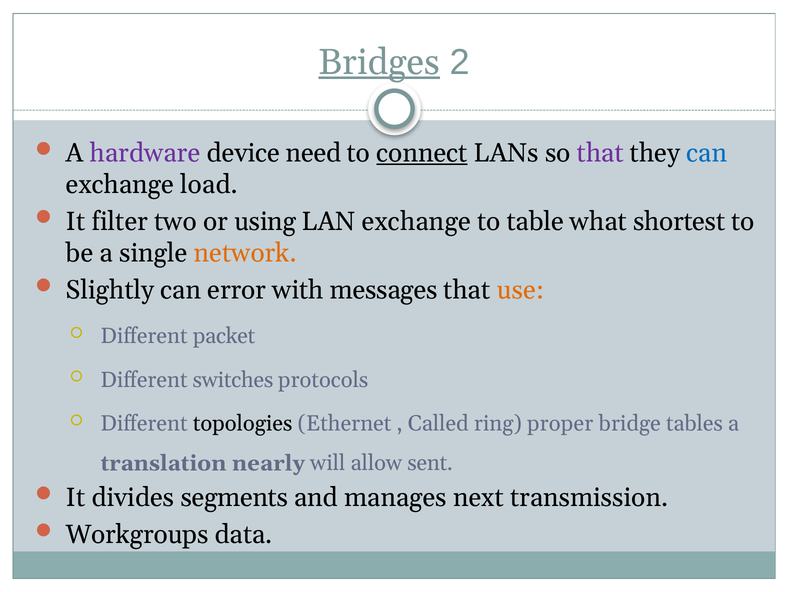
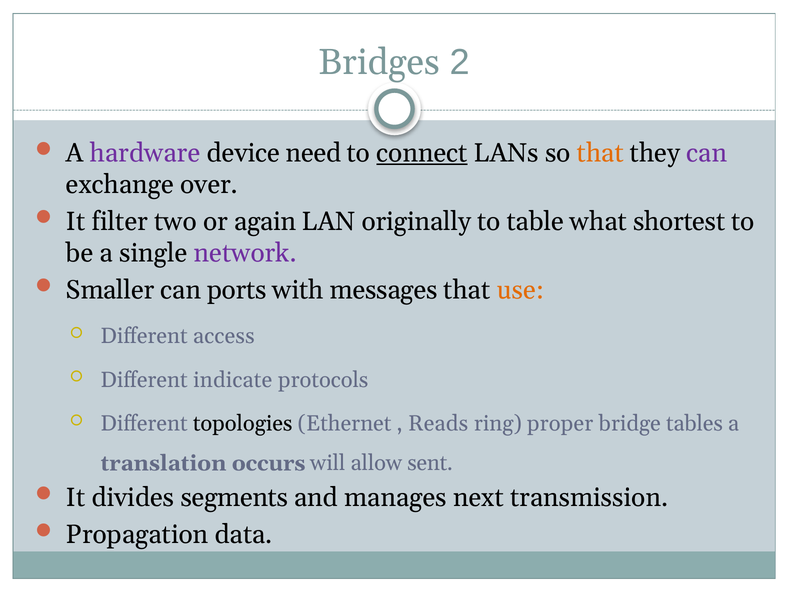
Bridges underline: present -> none
that at (600, 153) colour: purple -> orange
can at (707, 153) colour: blue -> purple
load: load -> over
using: using -> again
LAN exchange: exchange -> originally
network colour: orange -> purple
Slightly: Slightly -> Smaller
error: error -> ports
packet: packet -> access
switches: switches -> indicate
Called: Called -> Reads
nearly: nearly -> occurs
Workgroups: Workgroups -> Propagation
